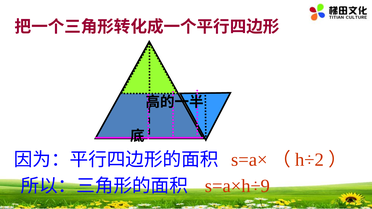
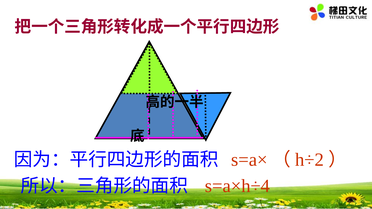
s=a×h÷9: s=a×h÷9 -> s=a×h÷4
